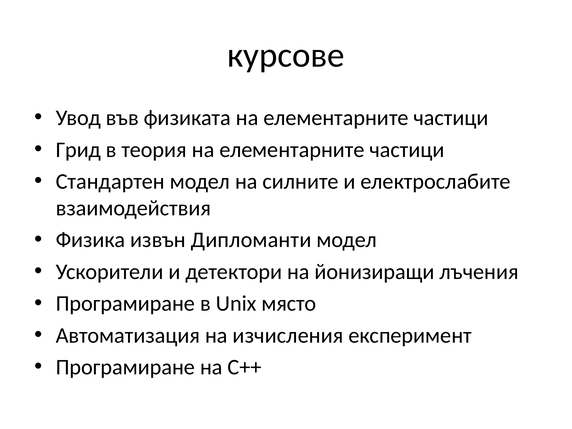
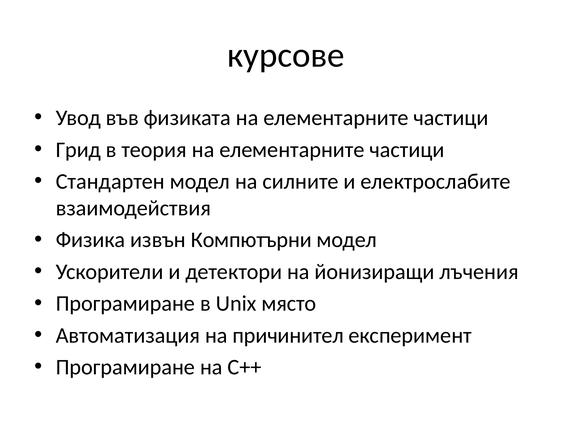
Дипломанти: Дипломанти -> Компютърни
изчисления: изчисления -> причинител
